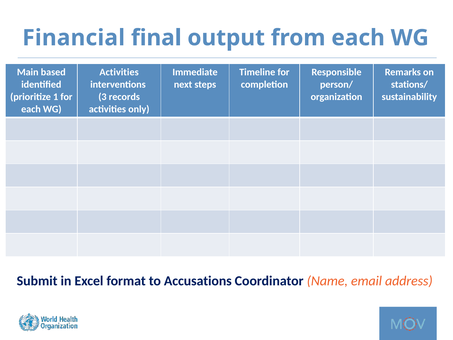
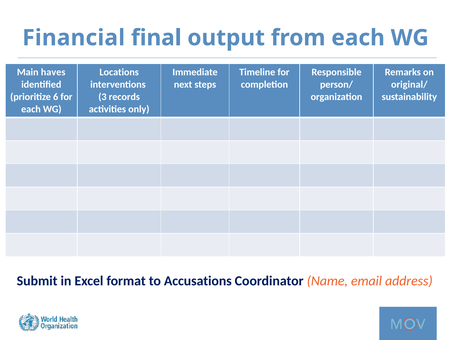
based: based -> haves
Activities at (119, 72): Activities -> Locations
stations/: stations/ -> original/
1: 1 -> 6
